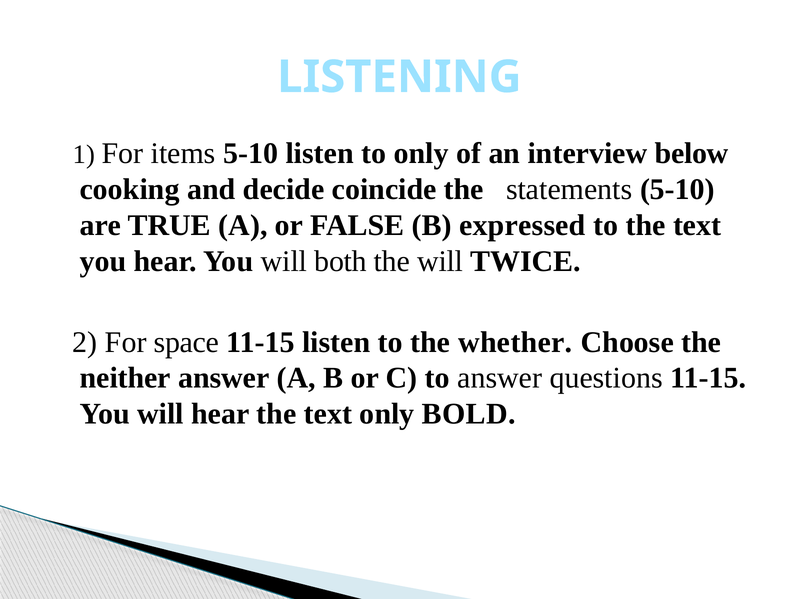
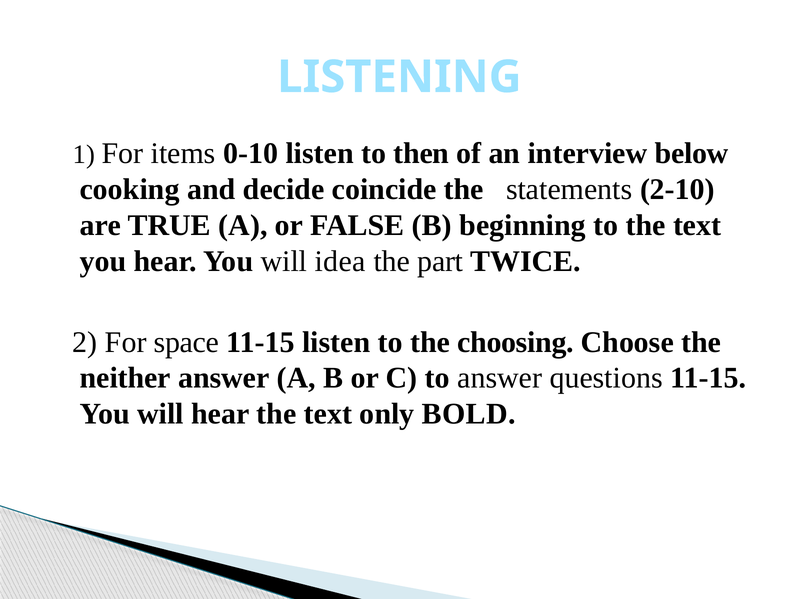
items 5-10: 5-10 -> 0-10
to only: only -> then
statements 5-10: 5-10 -> 2-10
expressed: expressed -> beginning
both: both -> idea
the will: will -> part
whether: whether -> choosing
